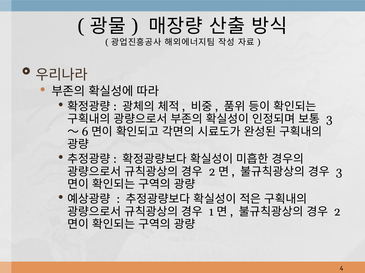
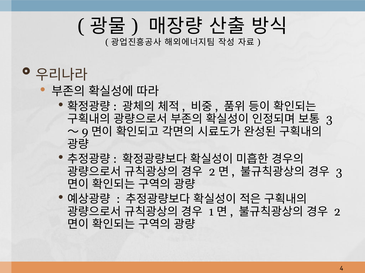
6: 6 -> 9
